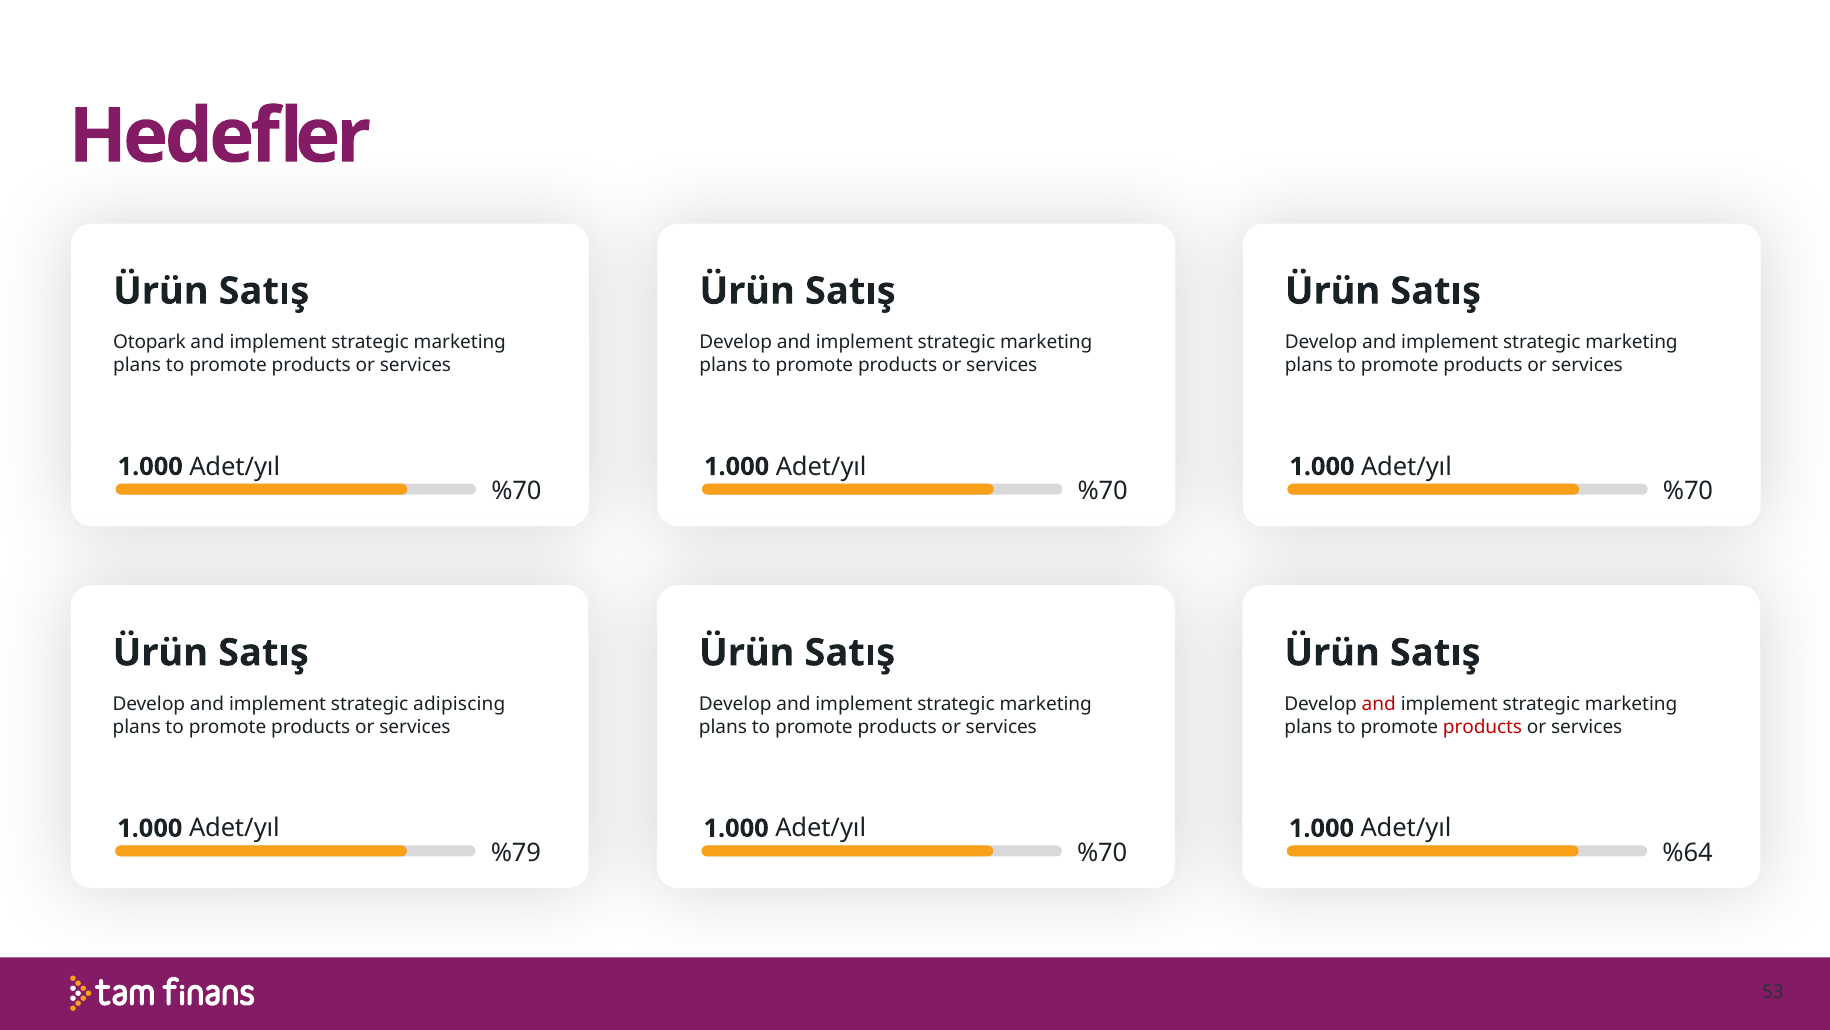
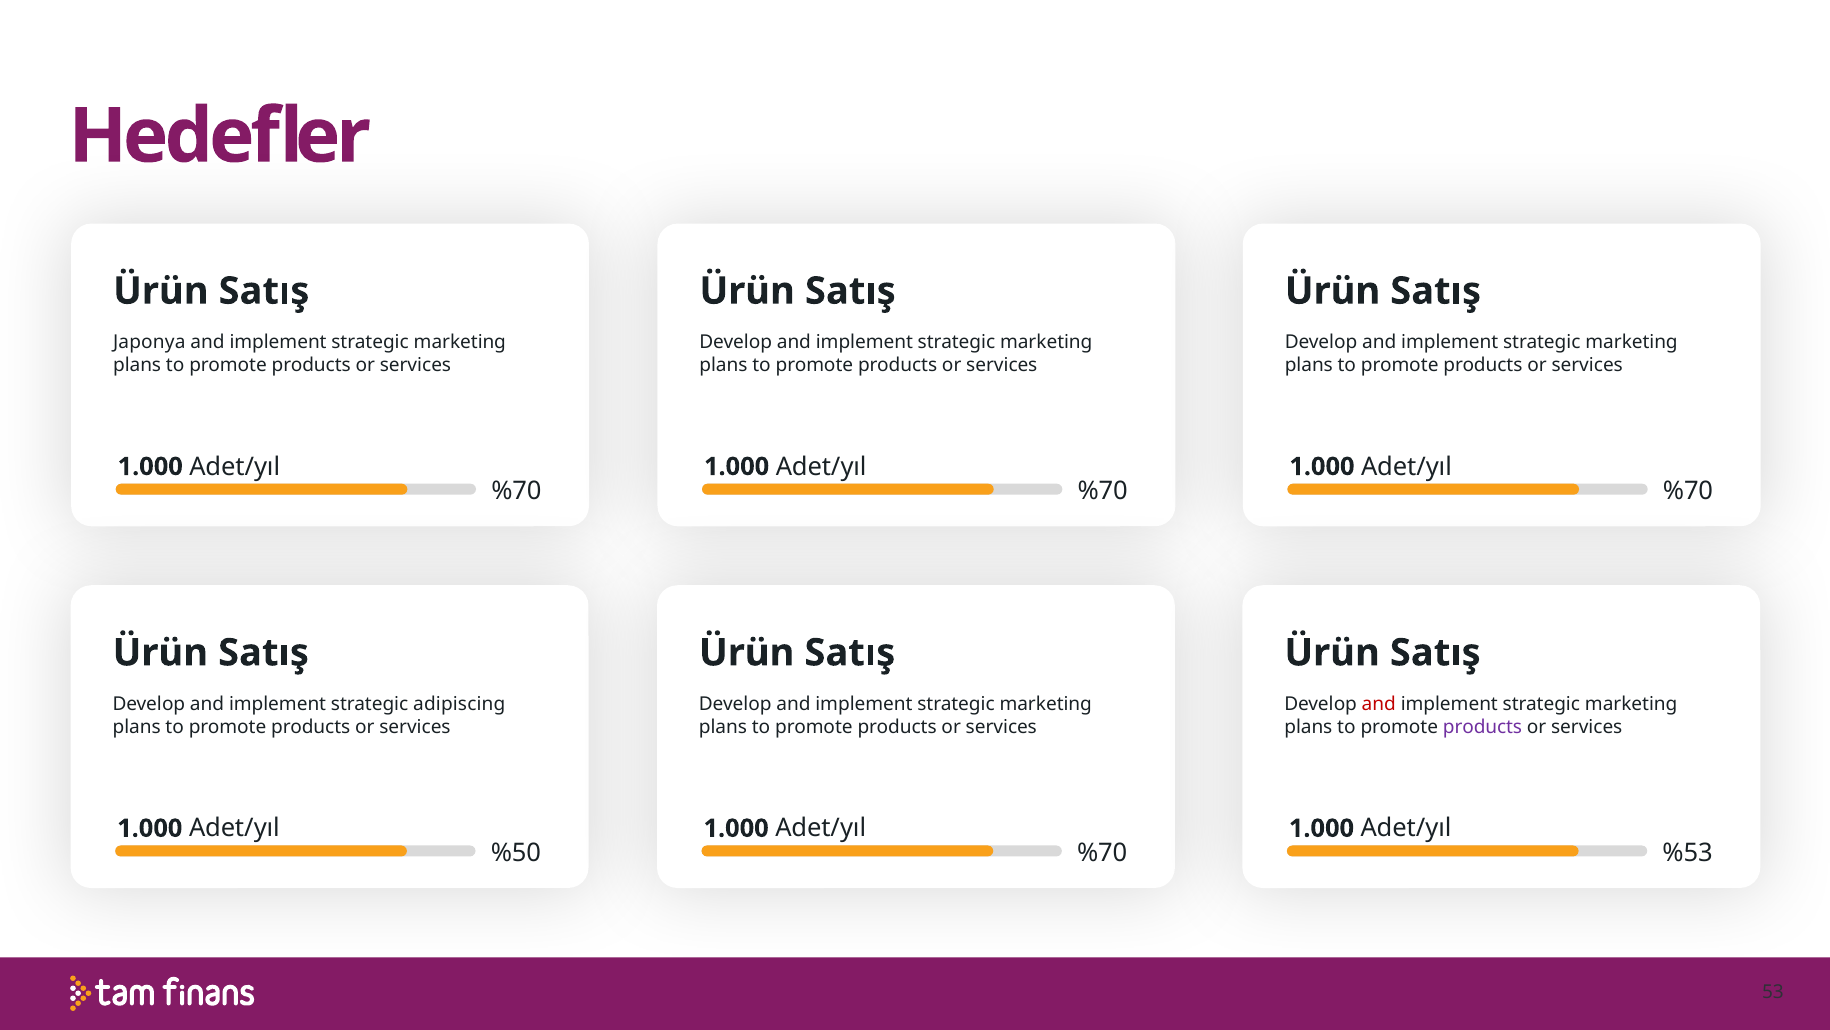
Otopark: Otopark -> Japonya
products at (1483, 727) colour: red -> purple
%79: %79 -> %50
%64: %64 -> %53
